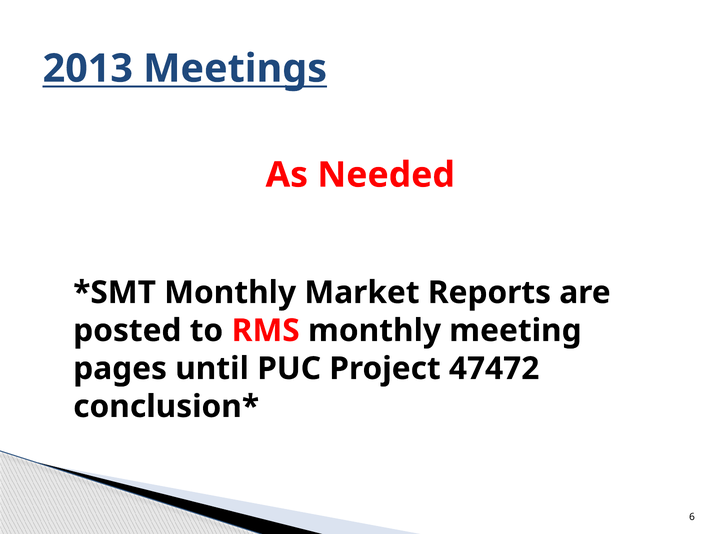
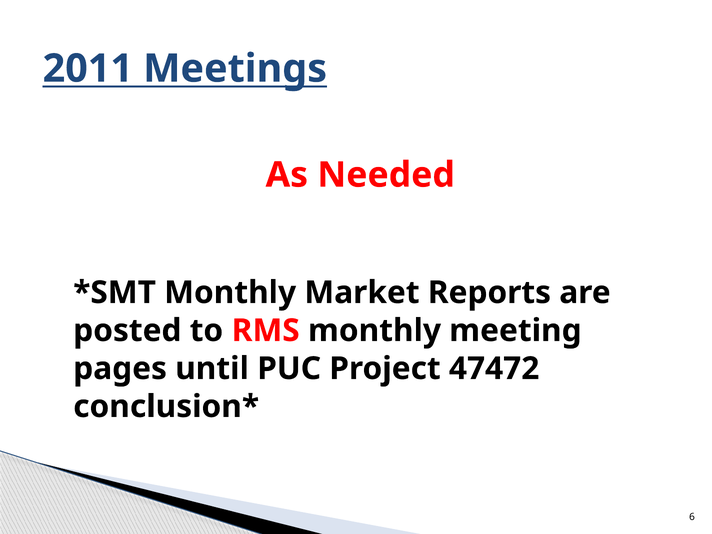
2013: 2013 -> 2011
